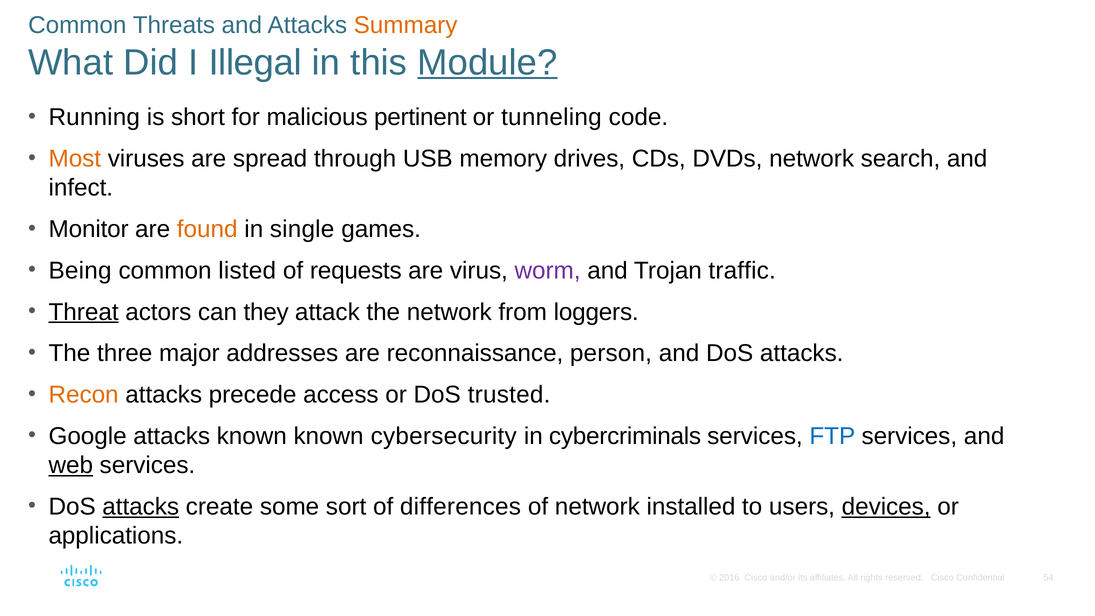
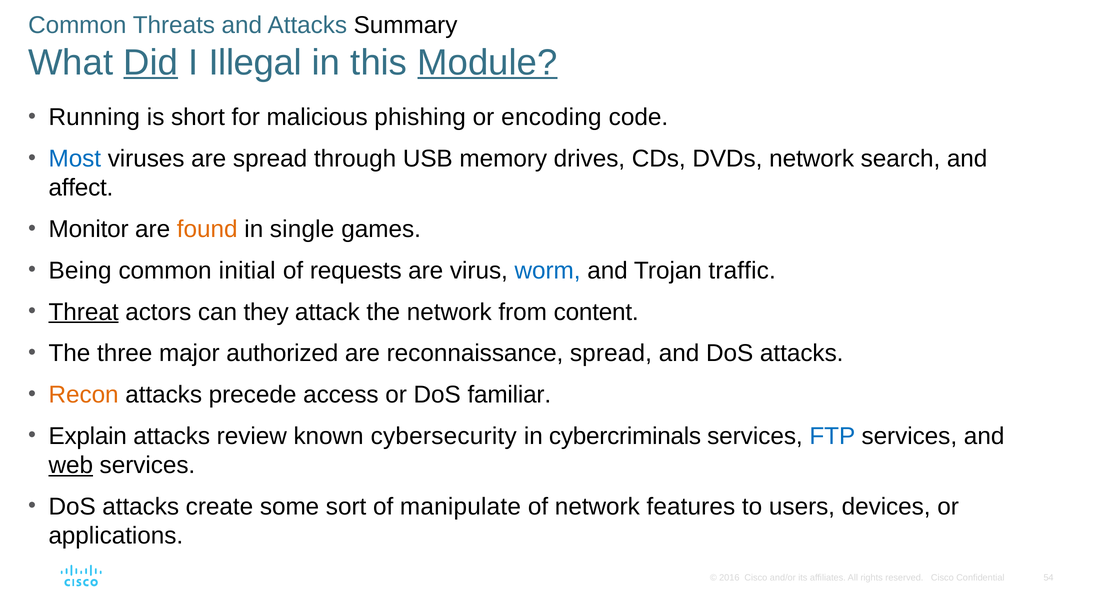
Summary colour: orange -> black
Did underline: none -> present
pertinent: pertinent -> phishing
tunneling: tunneling -> encoding
Most colour: orange -> blue
infect: infect -> affect
listed: listed -> initial
worm colour: purple -> blue
loggers: loggers -> content
addresses: addresses -> authorized
reconnaissance person: person -> spread
trusted: trusted -> familiar
Google: Google -> Explain
attacks known: known -> review
attacks at (141, 507) underline: present -> none
differences: differences -> manipulate
installed: installed -> features
devices underline: present -> none
